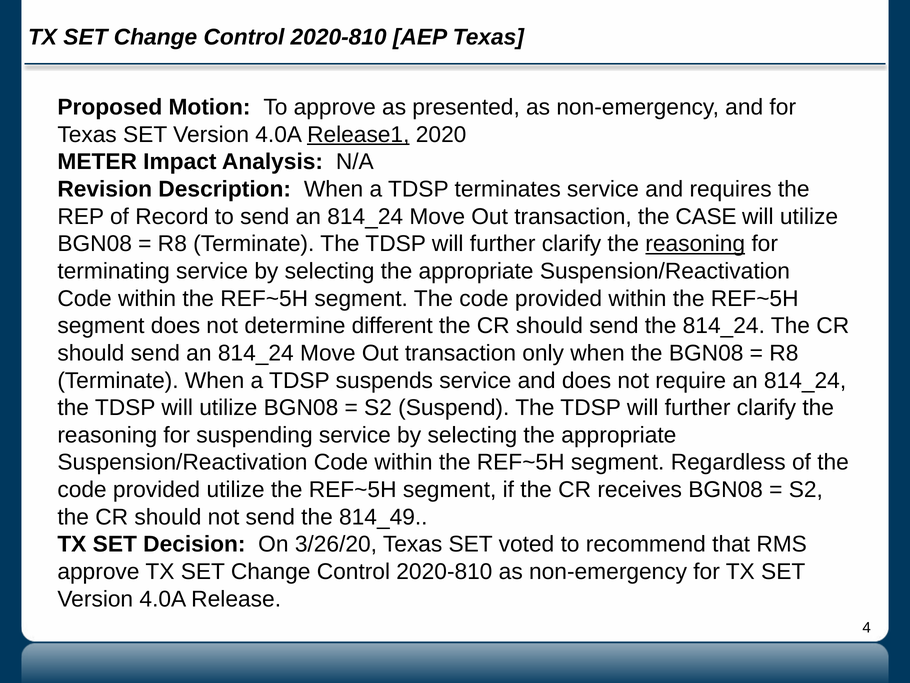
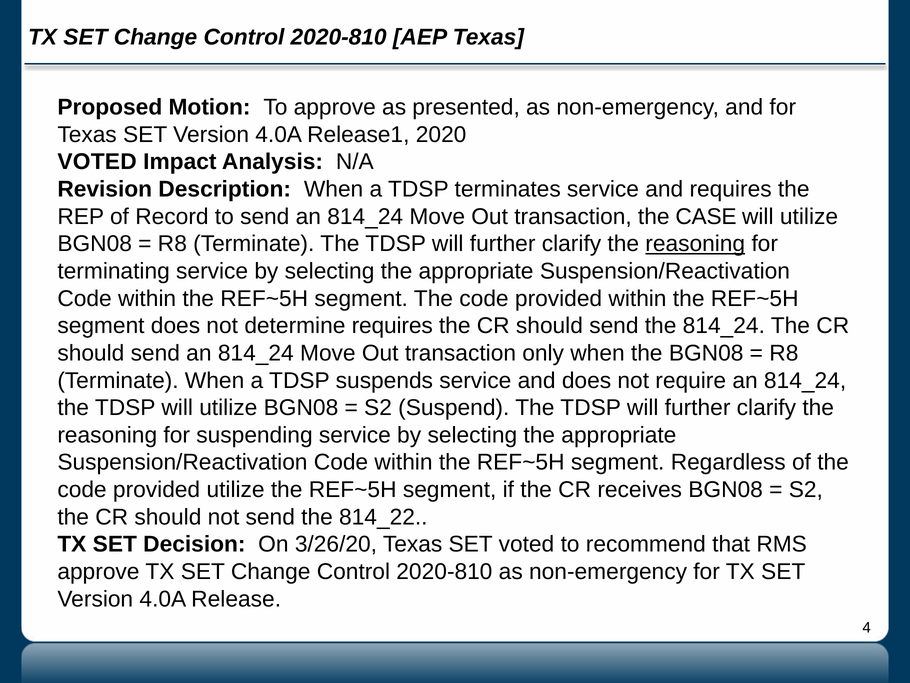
Release1 underline: present -> none
METER at (97, 162): METER -> VOTED
determine different: different -> requires
814_49: 814_49 -> 814_22
